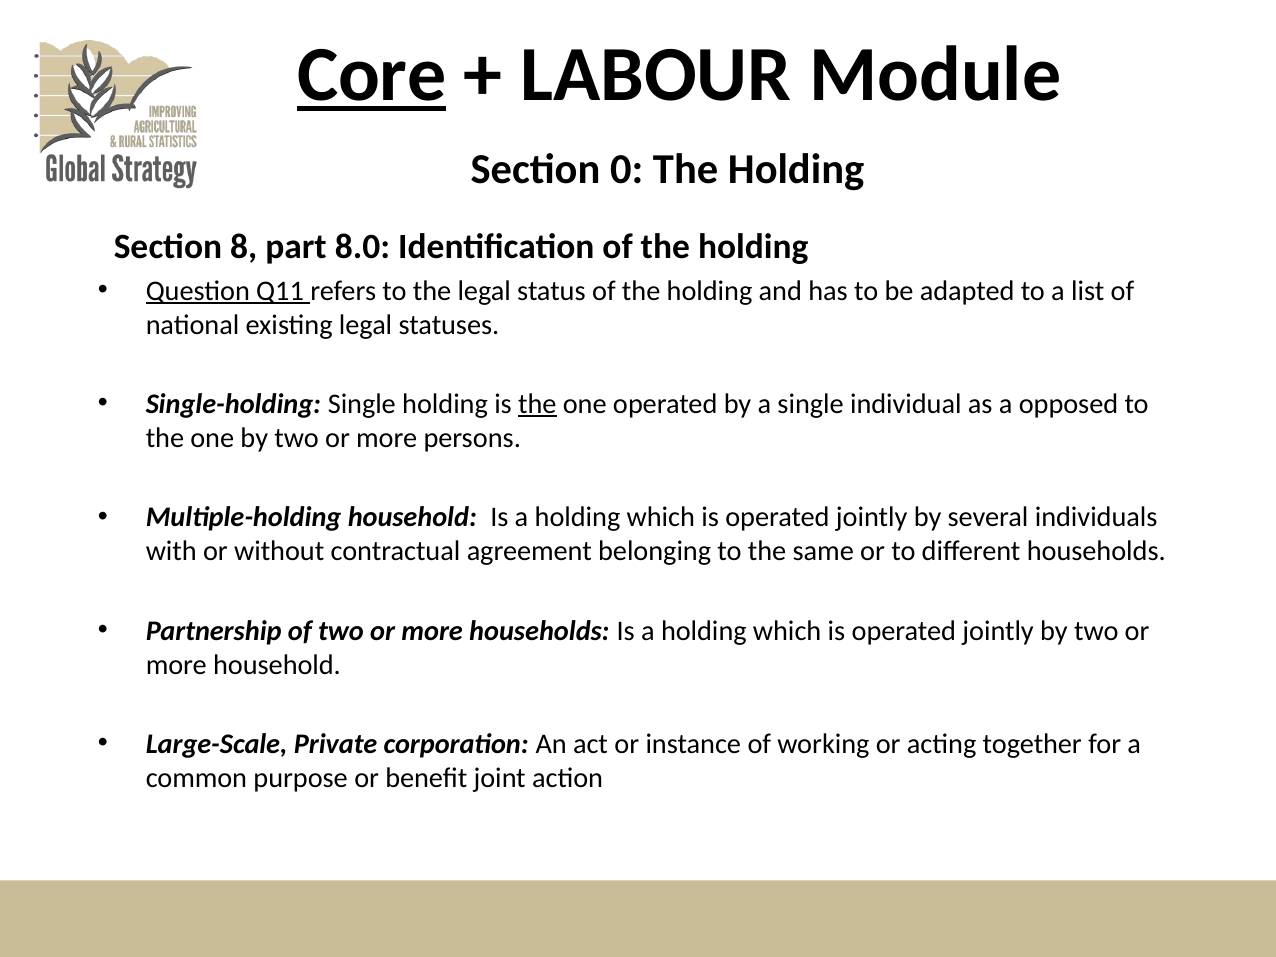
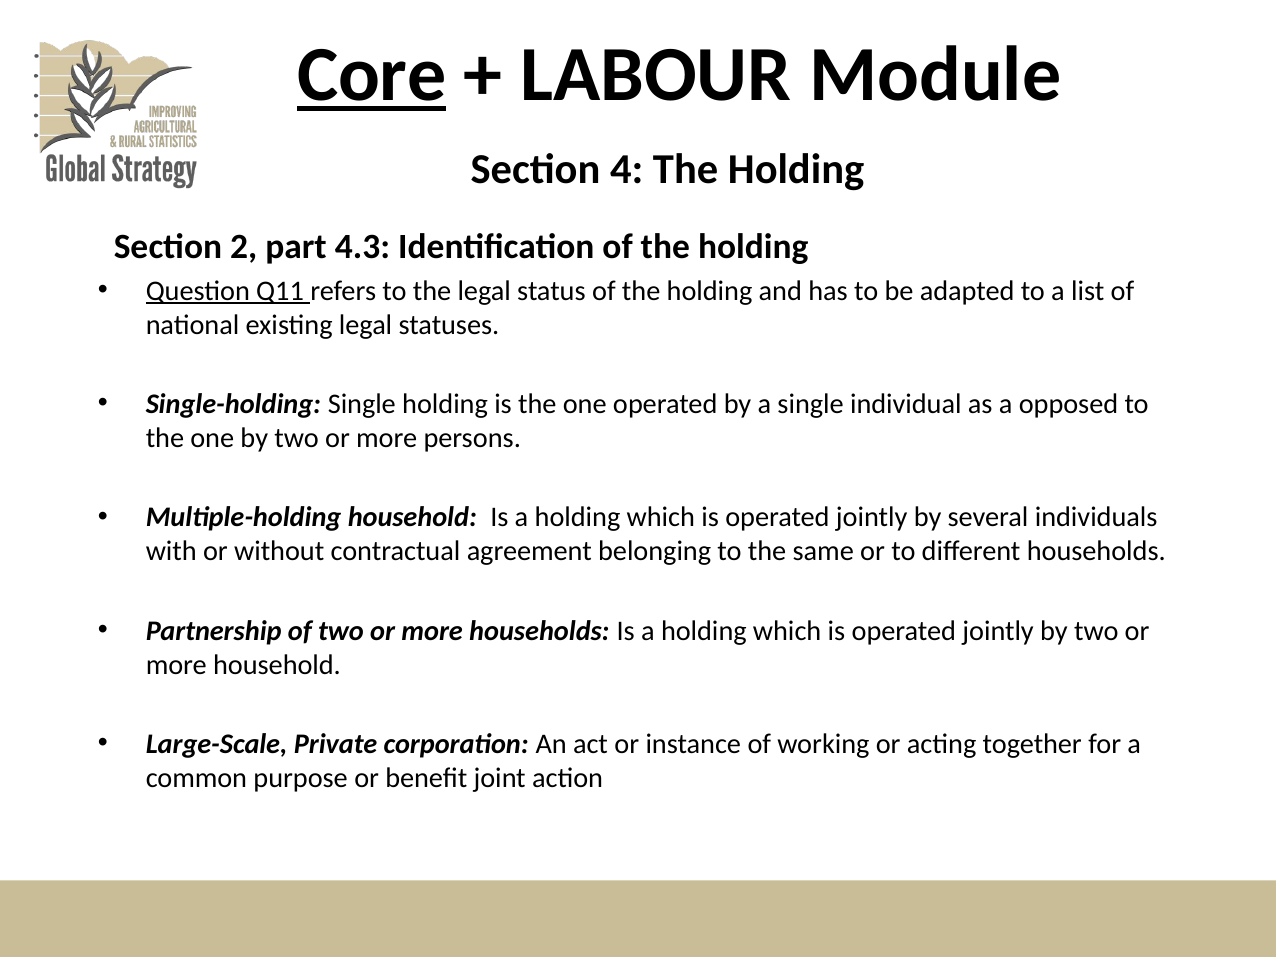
0: 0 -> 4
8: 8 -> 2
8.0: 8.0 -> 4.3
the at (537, 404) underline: present -> none
